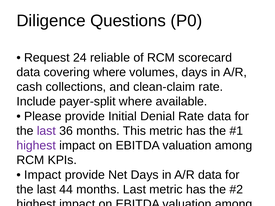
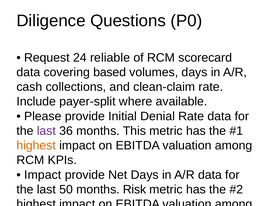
covering where: where -> based
highest at (36, 146) colour: purple -> orange
44: 44 -> 50
months Last: Last -> Risk
